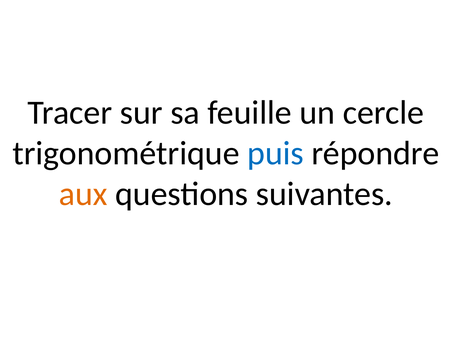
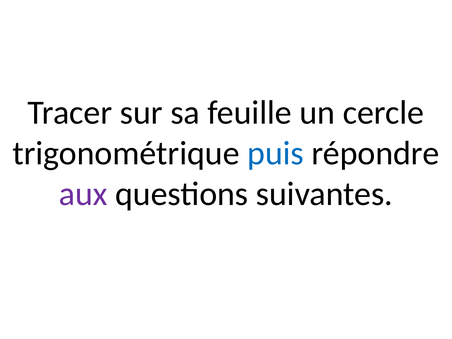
aux colour: orange -> purple
